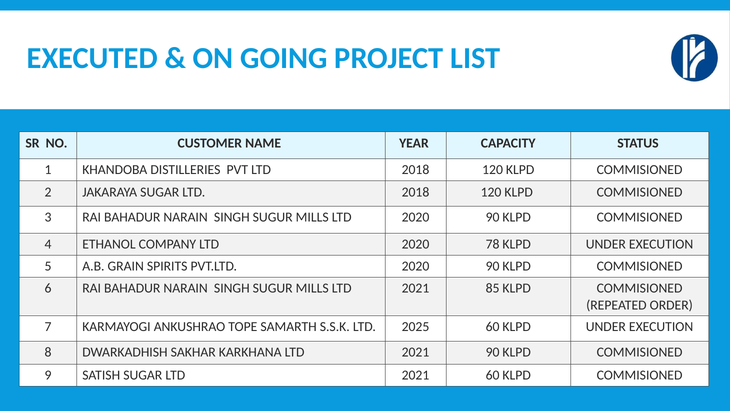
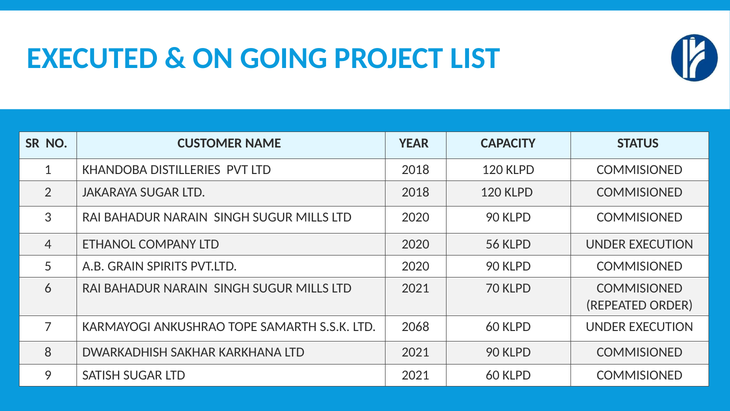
78: 78 -> 56
85: 85 -> 70
2025: 2025 -> 2068
